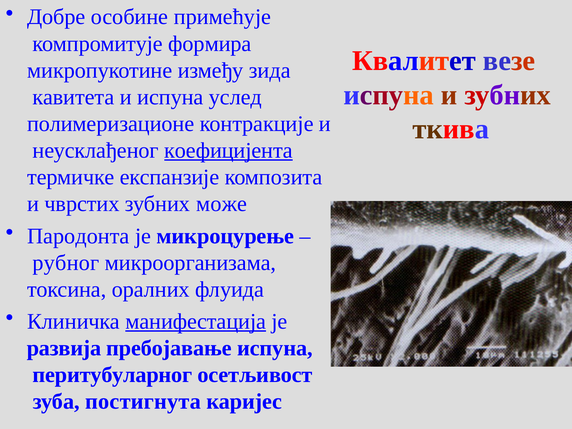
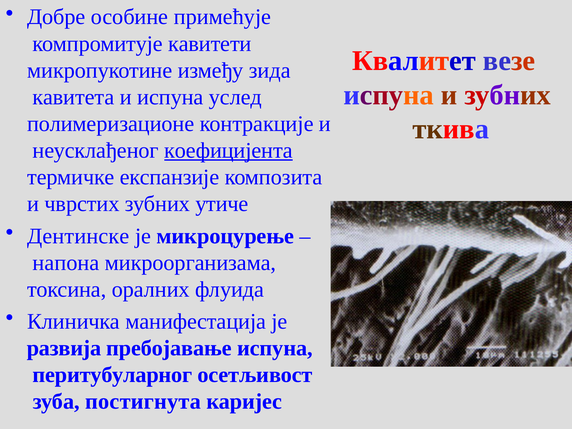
формира: формира -> кавитети
може: може -> утиче
Пародонта: Пародонта -> Дентинске
рубног: рубног -> напона
манифестација underline: present -> none
